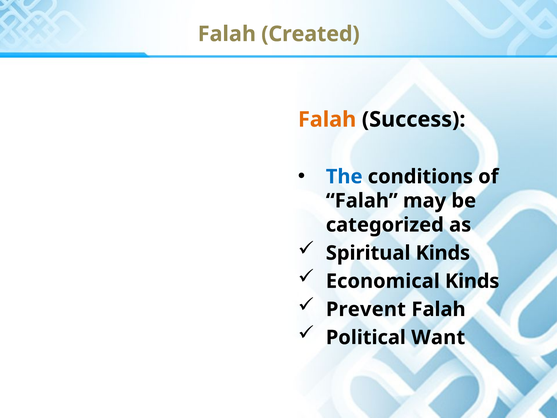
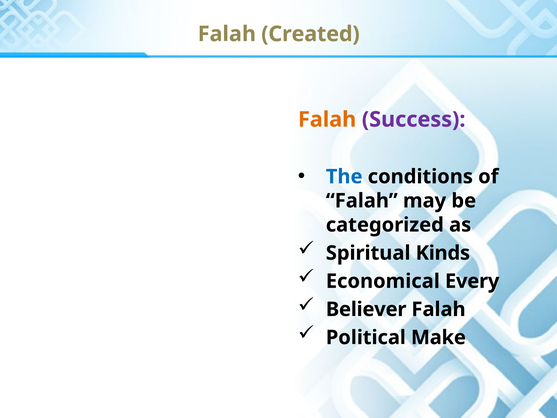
Success colour: black -> purple
Economical Kinds: Kinds -> Every
Prevent: Prevent -> Believer
Want: Want -> Make
